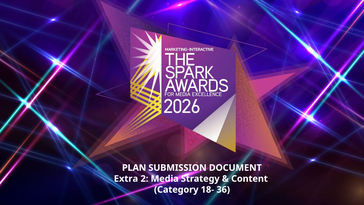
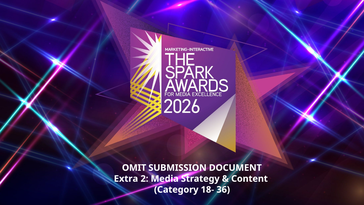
PLAN: PLAN -> OMIT
